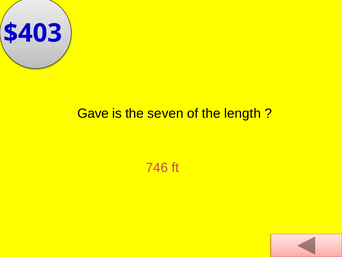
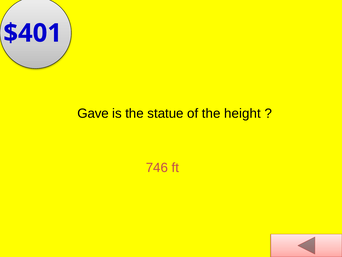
$403: $403 -> $401
seven: seven -> statue
length: length -> height
